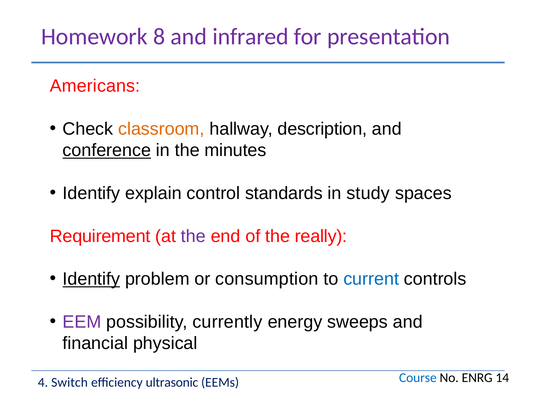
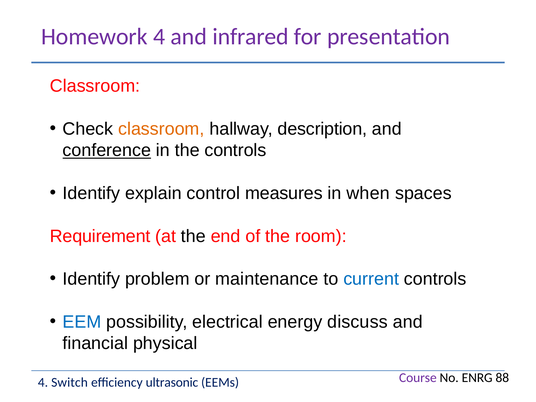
Homework 8: 8 -> 4
Americans at (95, 86): Americans -> Classroom
the minutes: minutes -> controls
standards: standards -> measures
study: study -> when
the at (193, 236) colour: purple -> black
really: really -> room
Identify at (91, 279) underline: present -> none
consumption: consumption -> maintenance
EEM colour: purple -> blue
currently: currently -> electrical
sweeps: sweeps -> discuss
Course colour: blue -> purple
14: 14 -> 88
